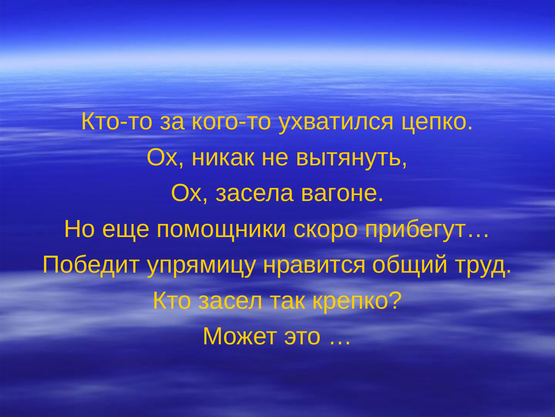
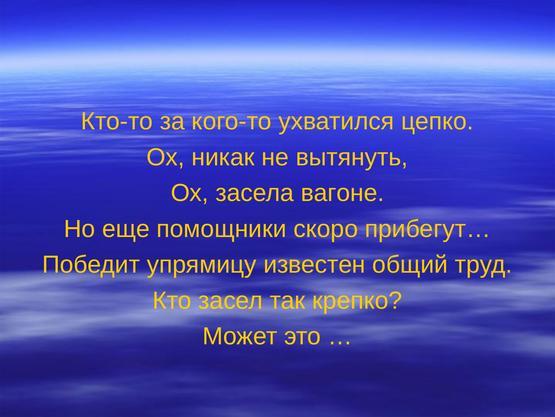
нравится: нравится -> известен
